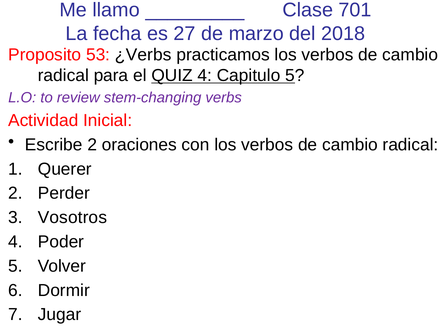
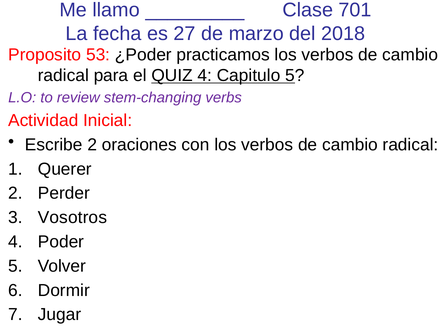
¿Verbs: ¿Verbs -> ¿Poder
